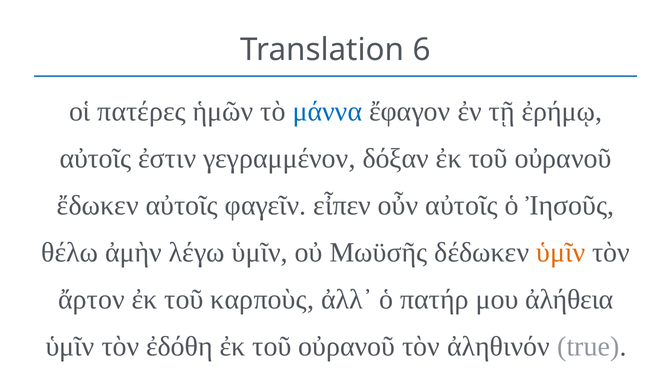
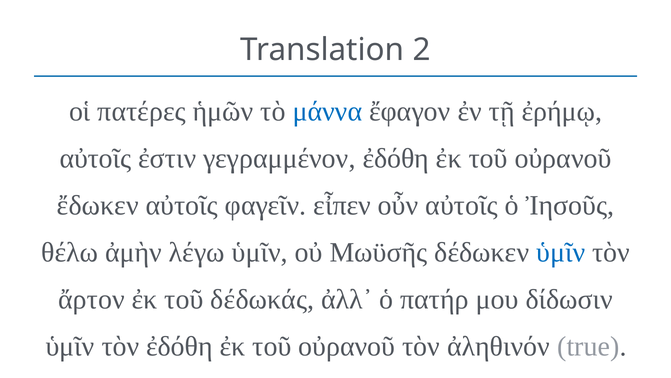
6: 6 -> 2
γεγραμμένον δόξαν: δόξαν -> ἐδόθη
ὑμῖν at (561, 252) colour: orange -> blue
καρποὺς: καρποὺς -> δέδωκάς
ἀλήθεια: ἀλήθεια -> δίδωσιν
